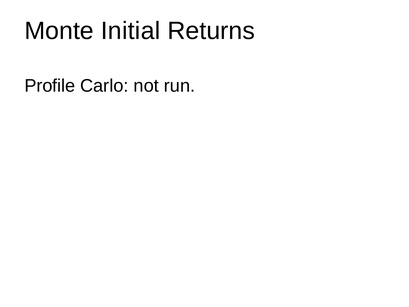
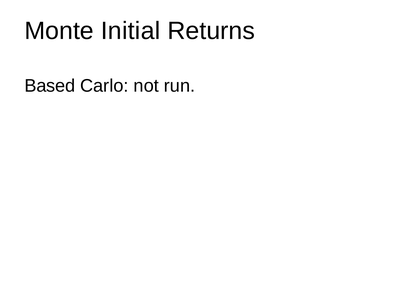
Profile: Profile -> Based
